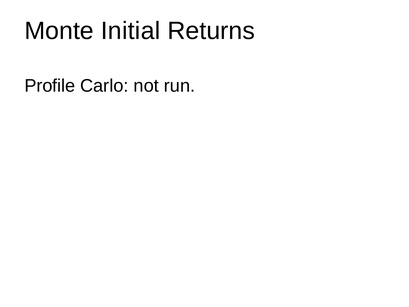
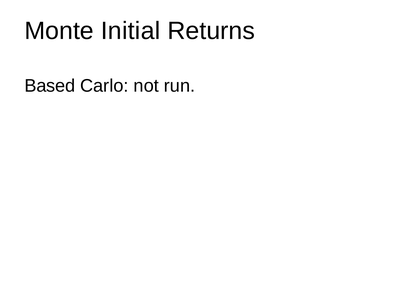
Profile: Profile -> Based
